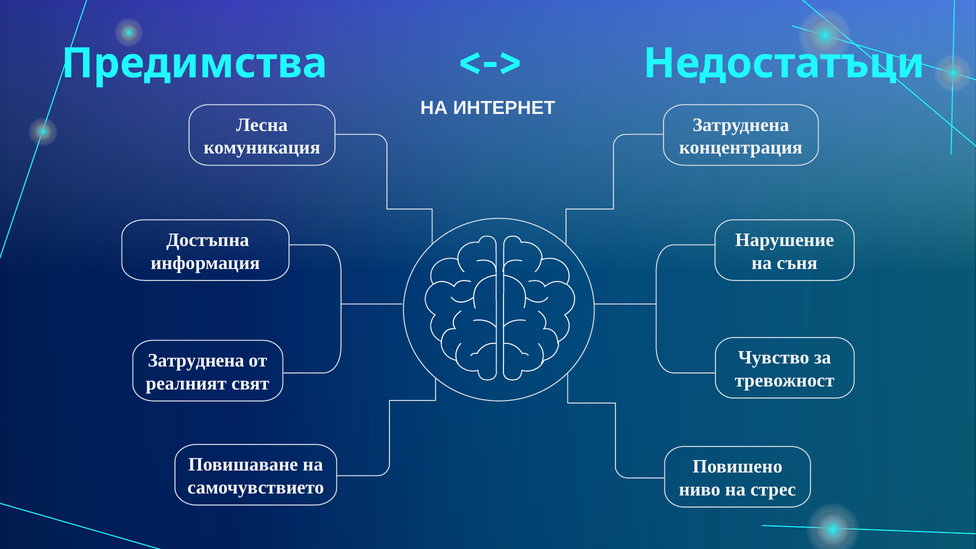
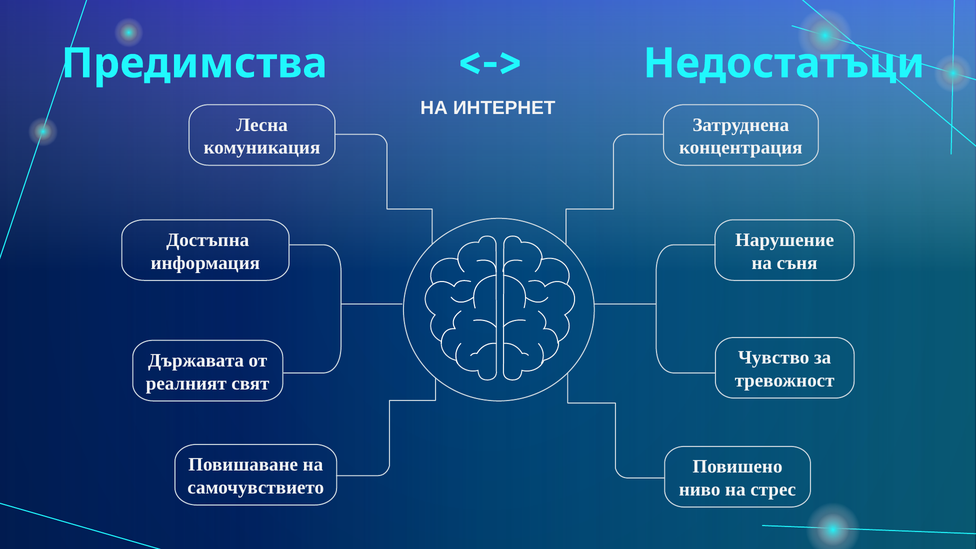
Затруднена at (196, 361): Затруднена -> Държавата
